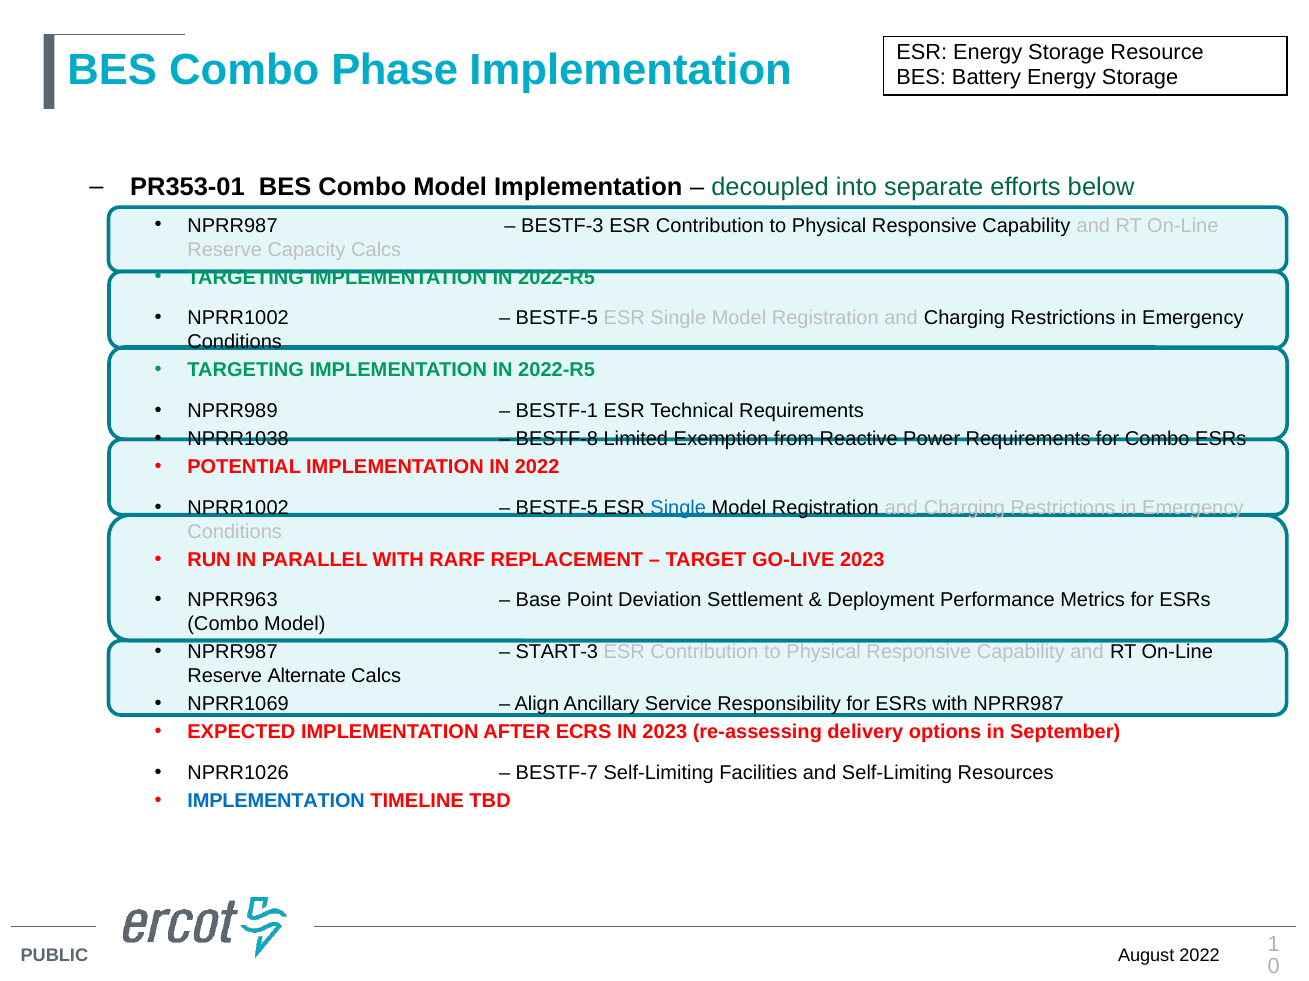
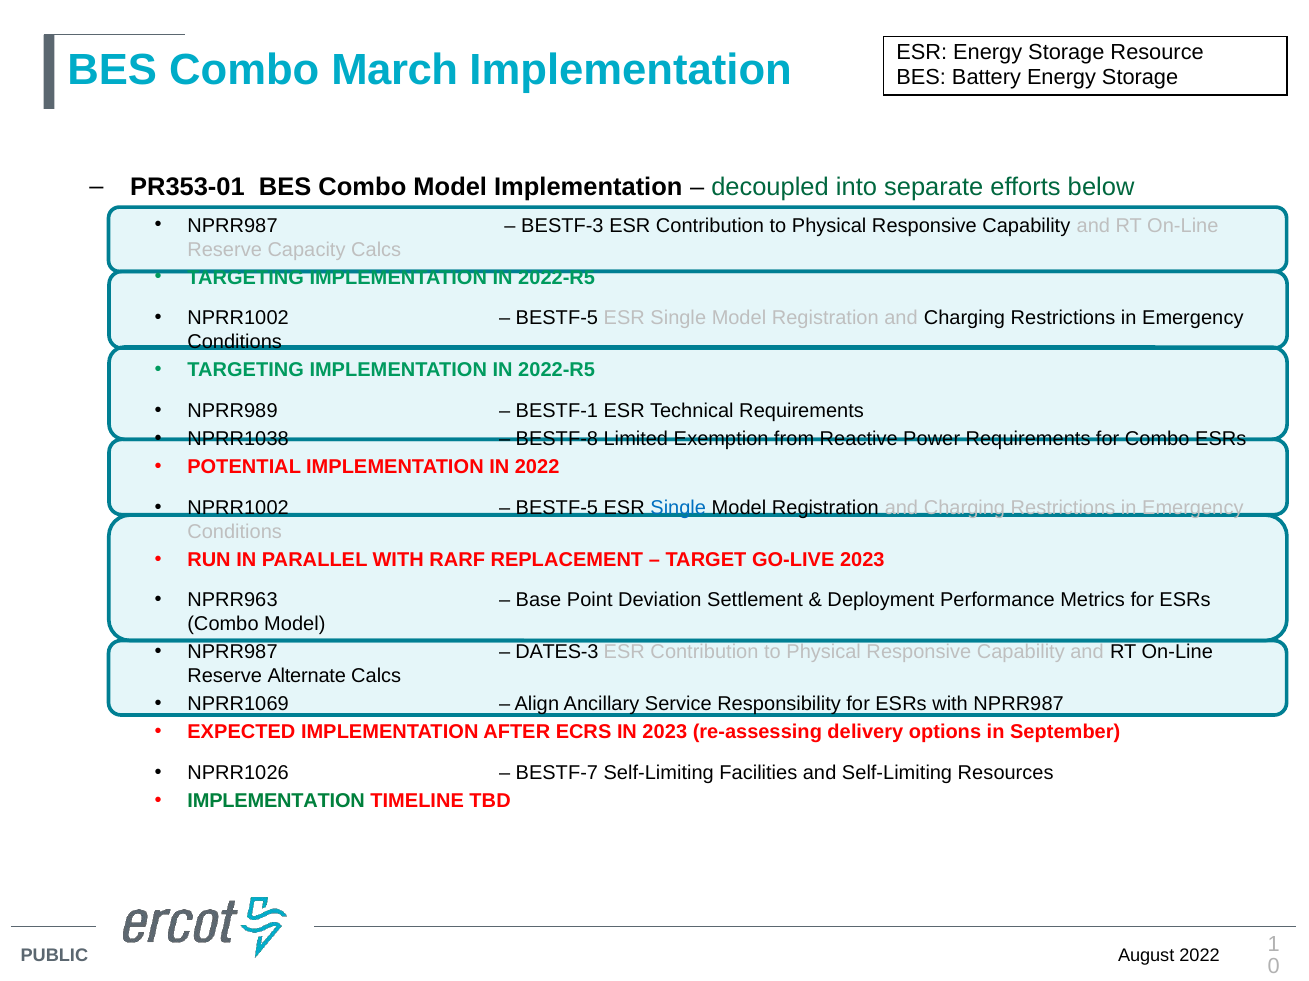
Phase: Phase -> March
START-3: START-3 -> DATES-3
IMPLEMENTATION at (276, 802) colour: blue -> green
